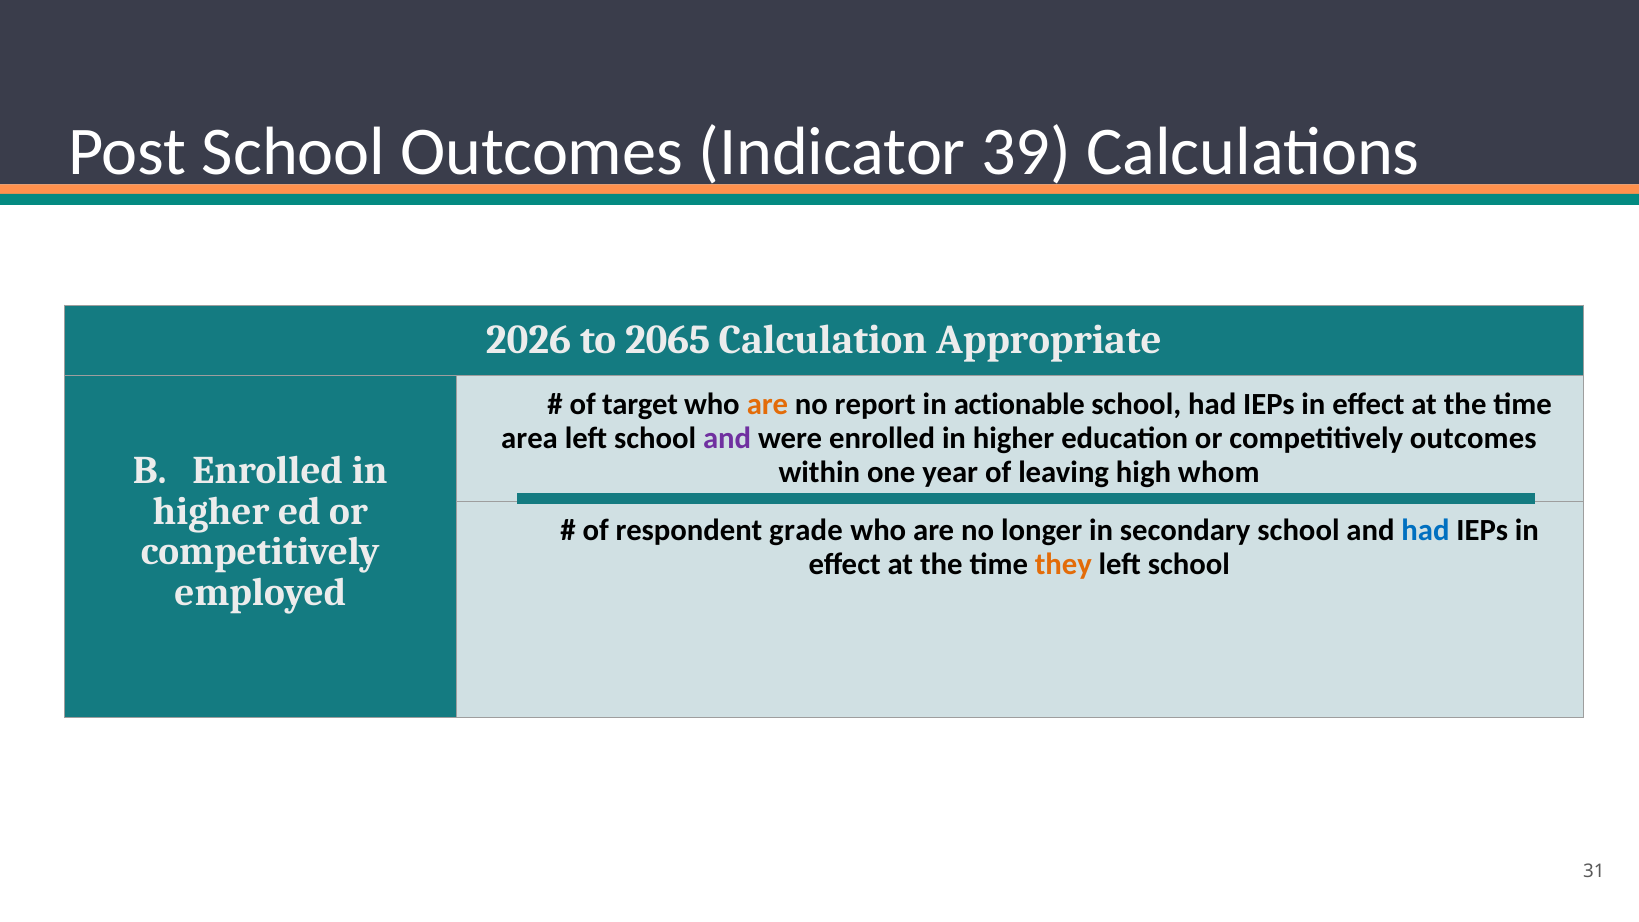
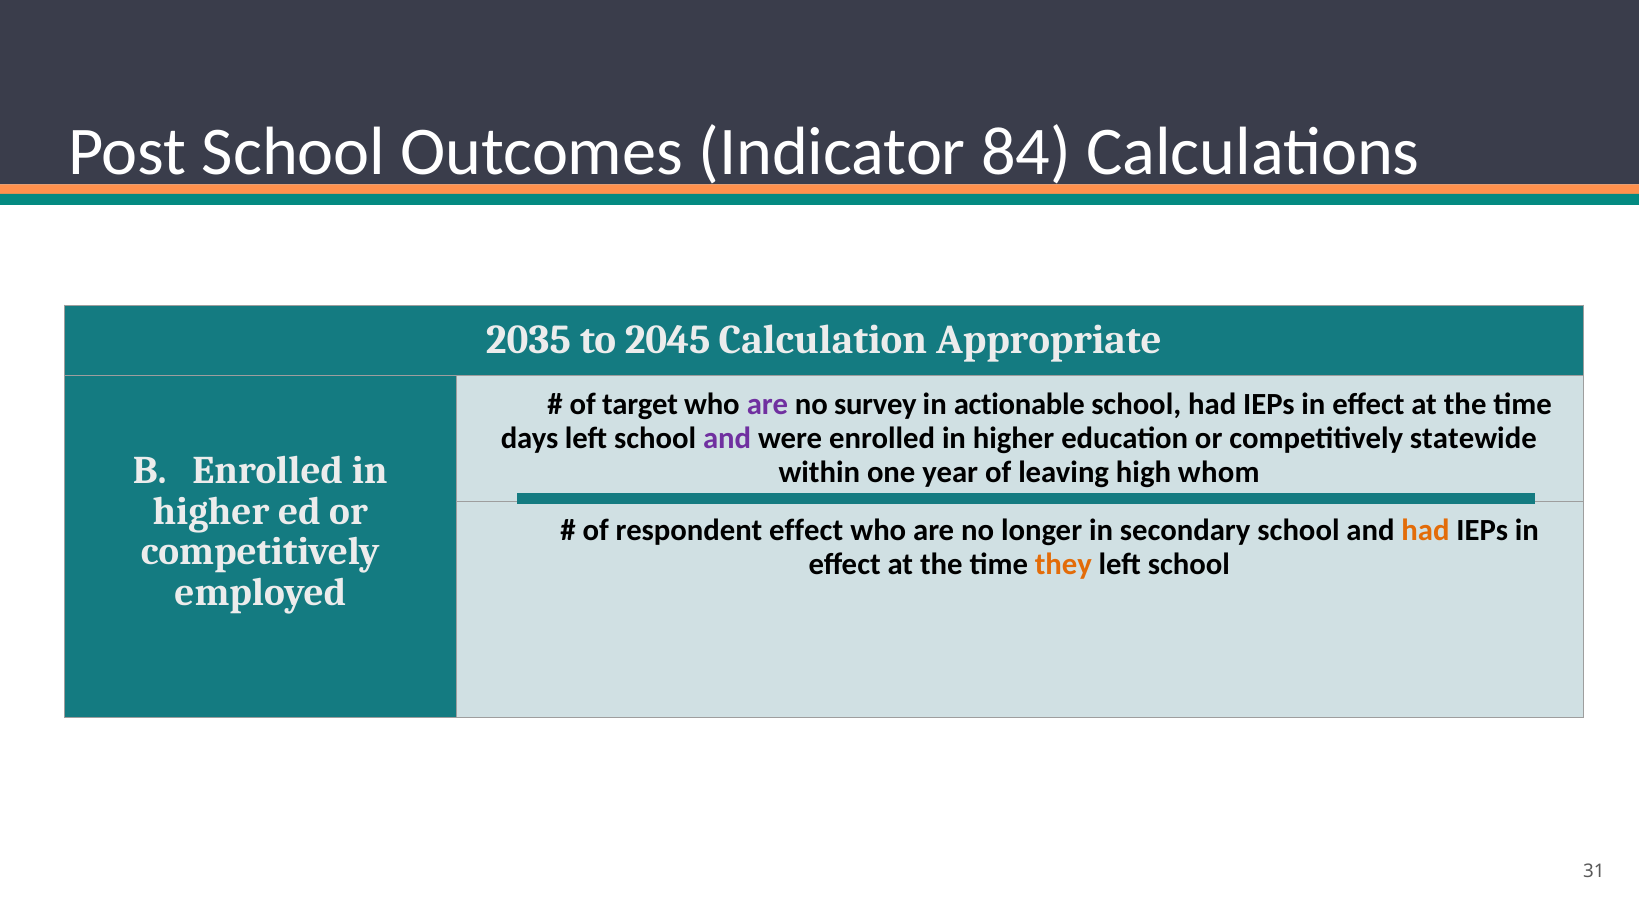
39: 39 -> 84
2026: 2026 -> 2035
2065: 2065 -> 2045
are at (767, 405) colour: orange -> purple
report: report -> survey
area: area -> days
competitively outcomes: outcomes -> statewide
respondent grade: grade -> effect
had at (1425, 531) colour: blue -> orange
